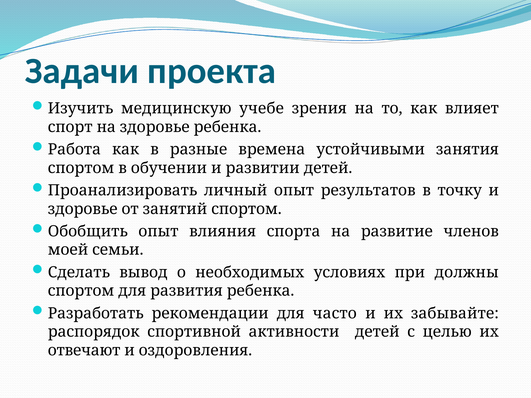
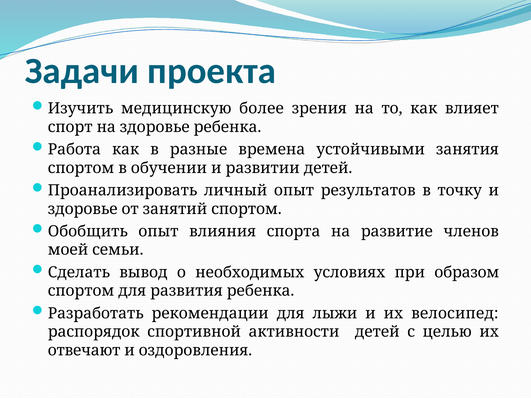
учебе: учебе -> более
должны: должны -> образом
часто: часто -> лыжи
забывайте: забывайте -> велосипед
